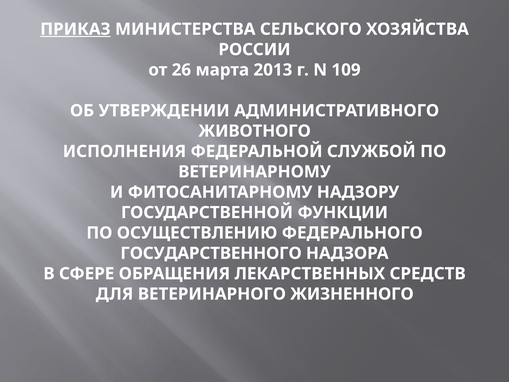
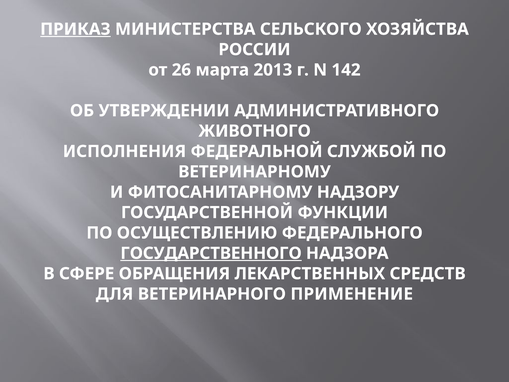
109: 109 -> 142
ГОСУДАРСТВЕННОГО underline: none -> present
ЖИЗНЕННОГО: ЖИЗНЕННОГО -> ПРИМЕНЕНИЕ
